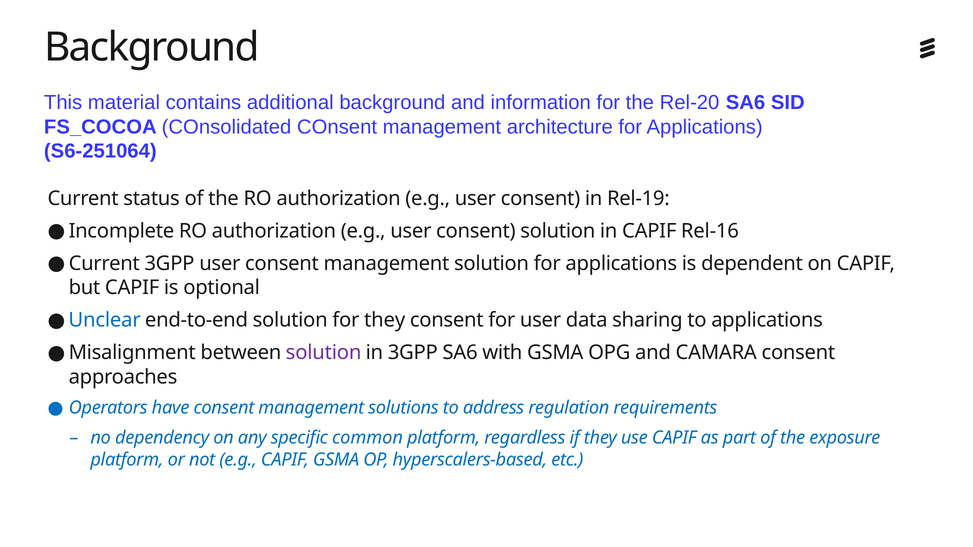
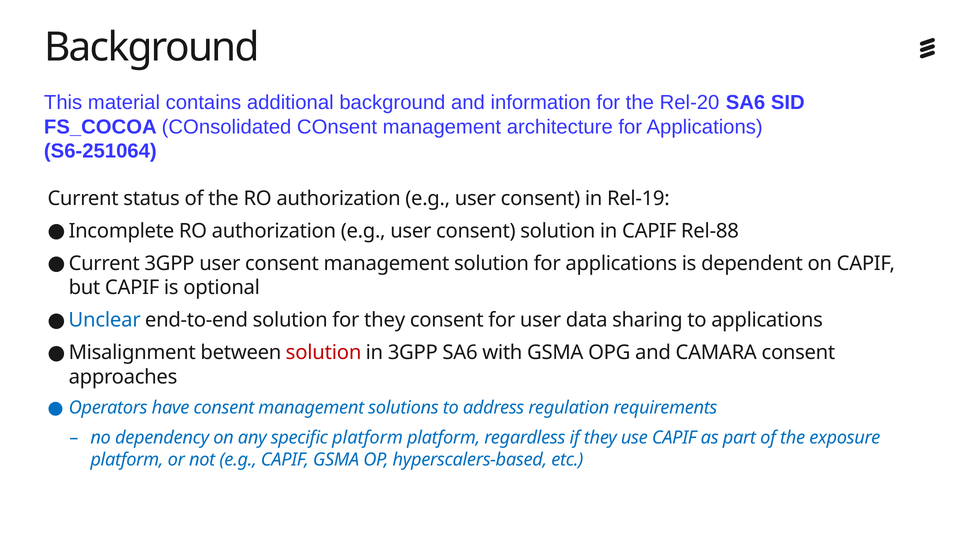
Rel-16: Rel-16 -> Rel-88
solution at (324, 353) colour: purple -> red
specific common: common -> platform
